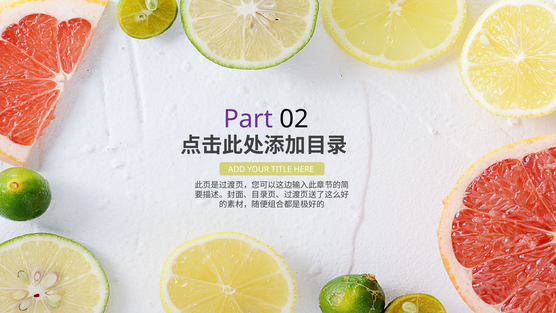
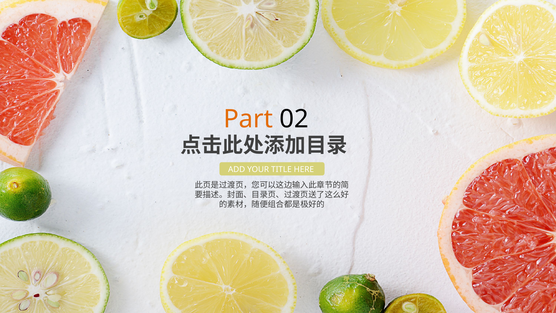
Part colour: purple -> orange
